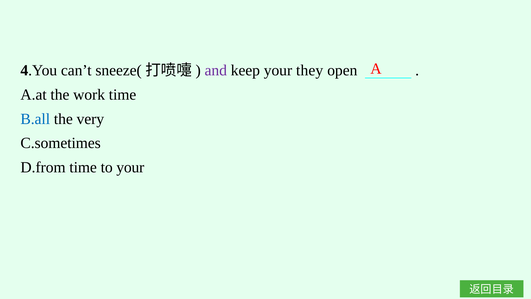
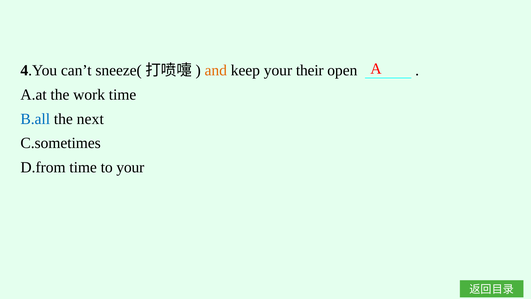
and colour: purple -> orange
they: they -> their
very: very -> next
